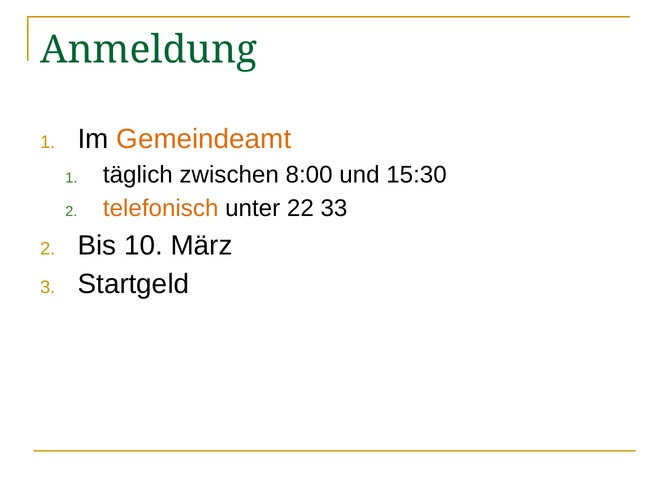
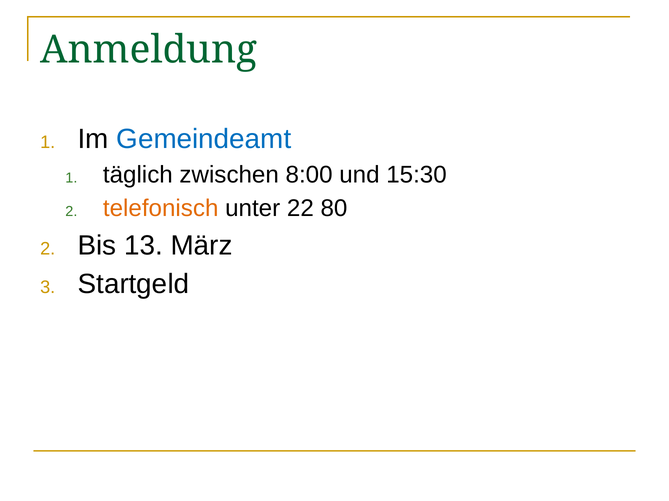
Gemeindeamt colour: orange -> blue
33: 33 -> 80
10: 10 -> 13
